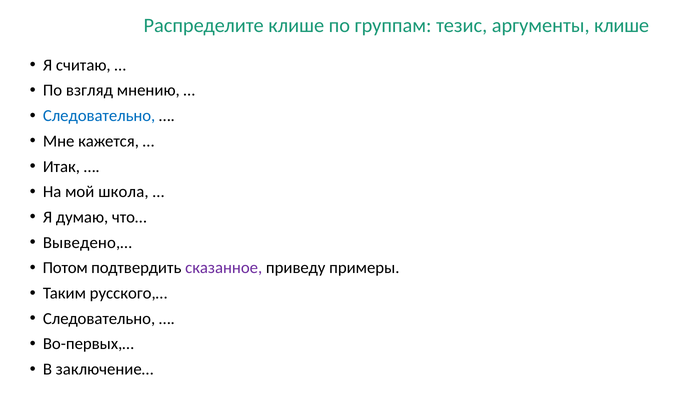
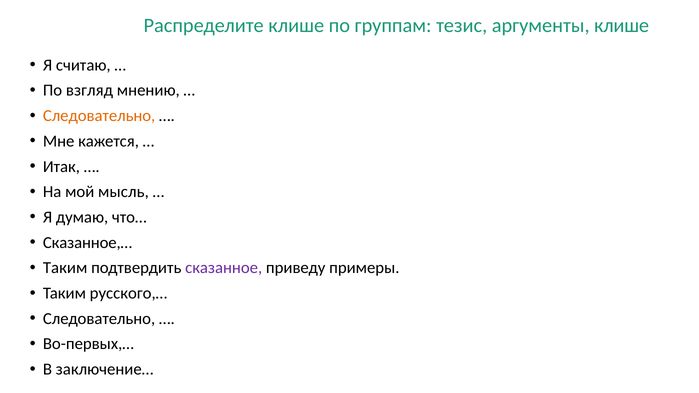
Следовательно at (99, 116) colour: blue -> orange
школа: школа -> мысль
Выведено,…: Выведено,… -> Сказанное,…
Потом at (65, 268): Потом -> Таким
